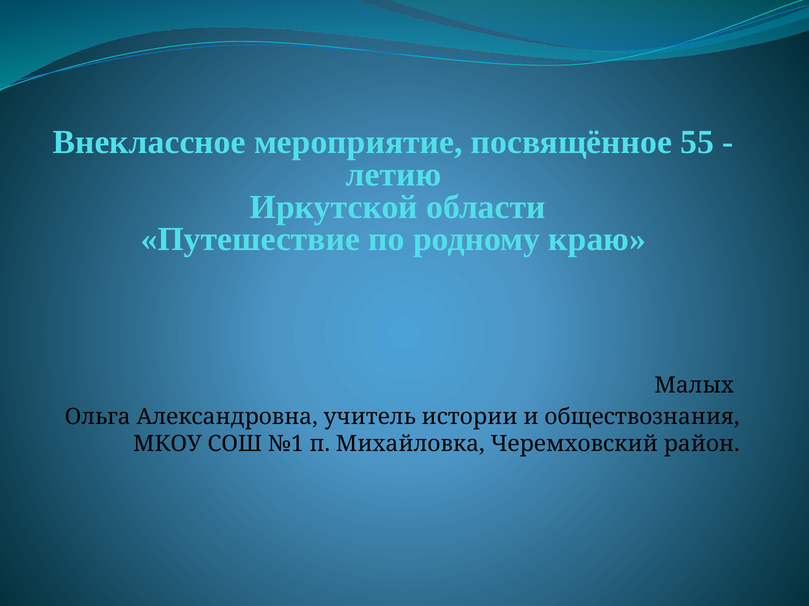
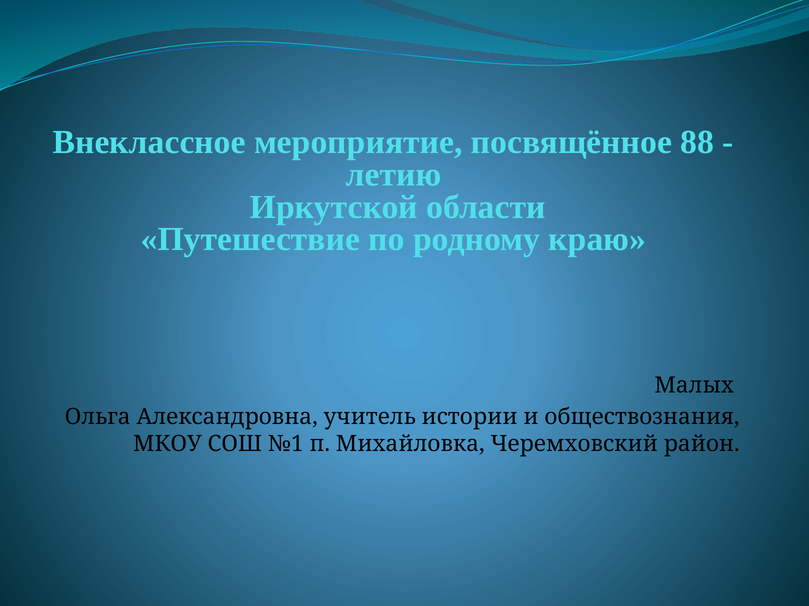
55: 55 -> 88
